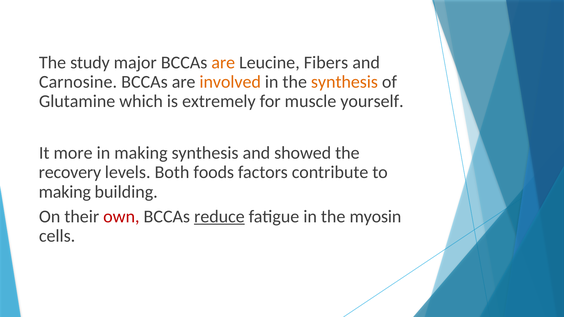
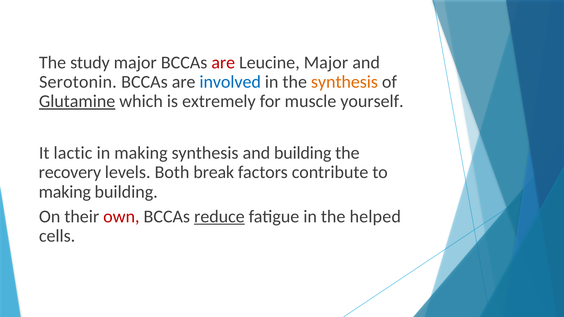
are at (223, 62) colour: orange -> red
Leucine Fibers: Fibers -> Major
Carnosine: Carnosine -> Serotonin
involved colour: orange -> blue
Glutamine underline: none -> present
more: more -> lactic
and showed: showed -> building
foods: foods -> break
myosin: myosin -> helped
